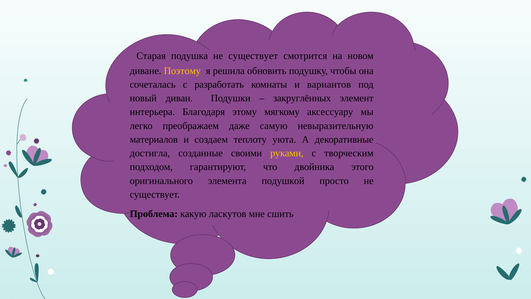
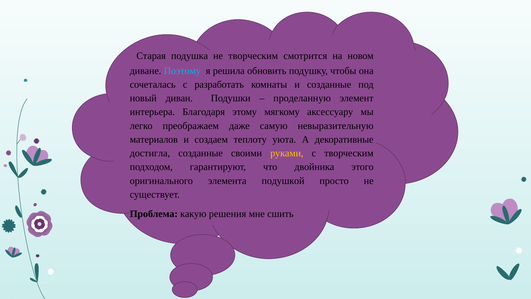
подушка не существует: существует -> творческим
Поэтому colour: yellow -> light blue
и вариантов: вариантов -> созданные
закруглённых: закруглённых -> проделанную
ласкутов: ласкутов -> решения
